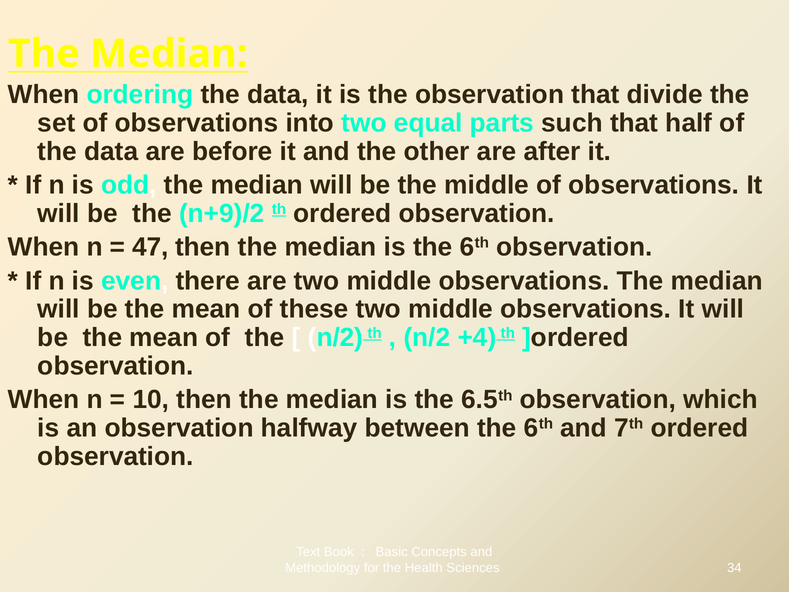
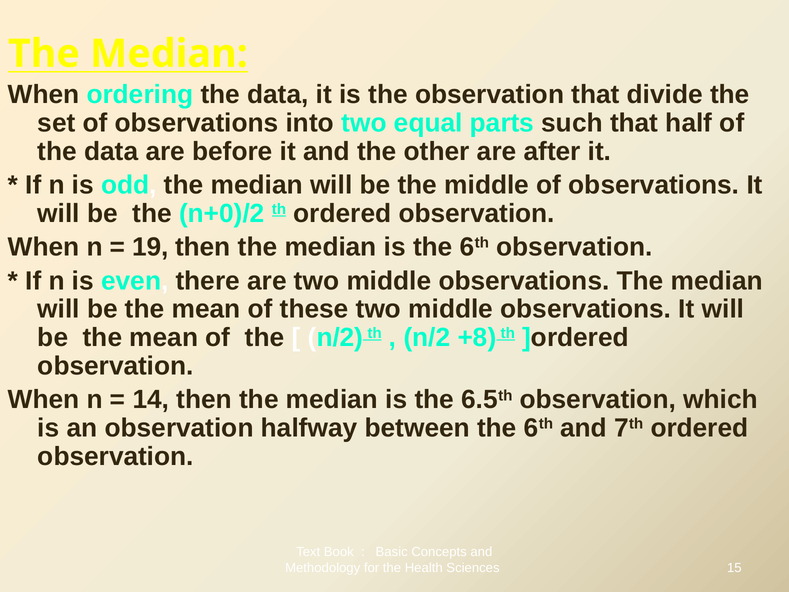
n+9)/2: n+9)/2 -> n+0)/2
47: 47 -> 19
+4: +4 -> +8
10: 10 -> 14
34: 34 -> 15
